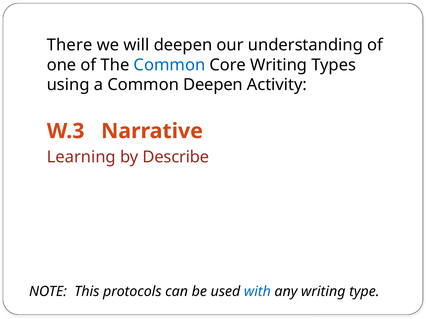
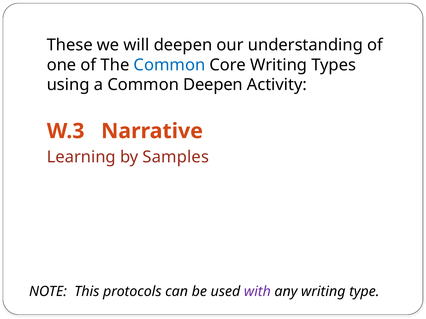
There: There -> These
Describe: Describe -> Samples
with colour: blue -> purple
